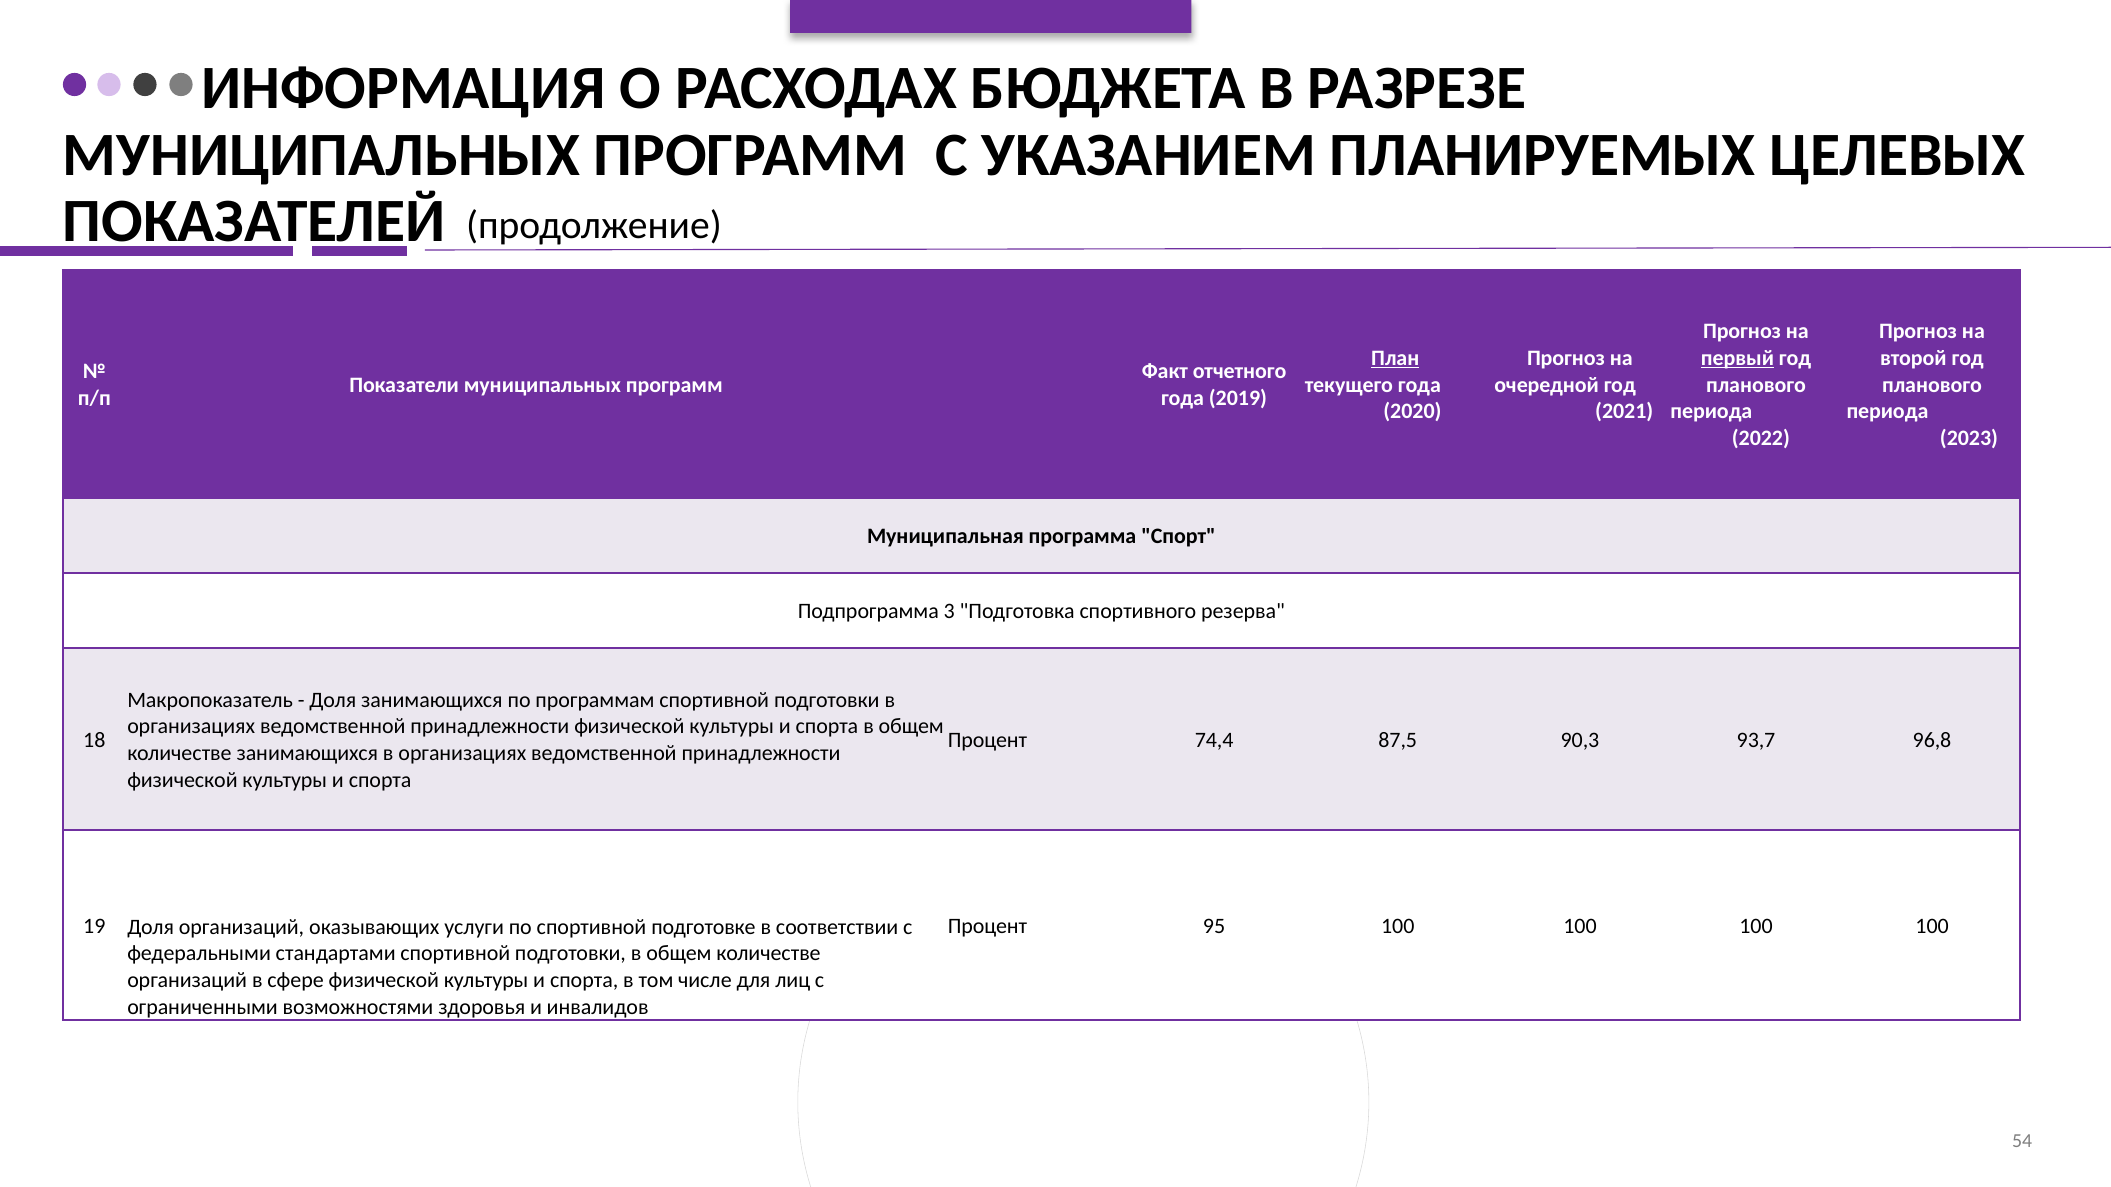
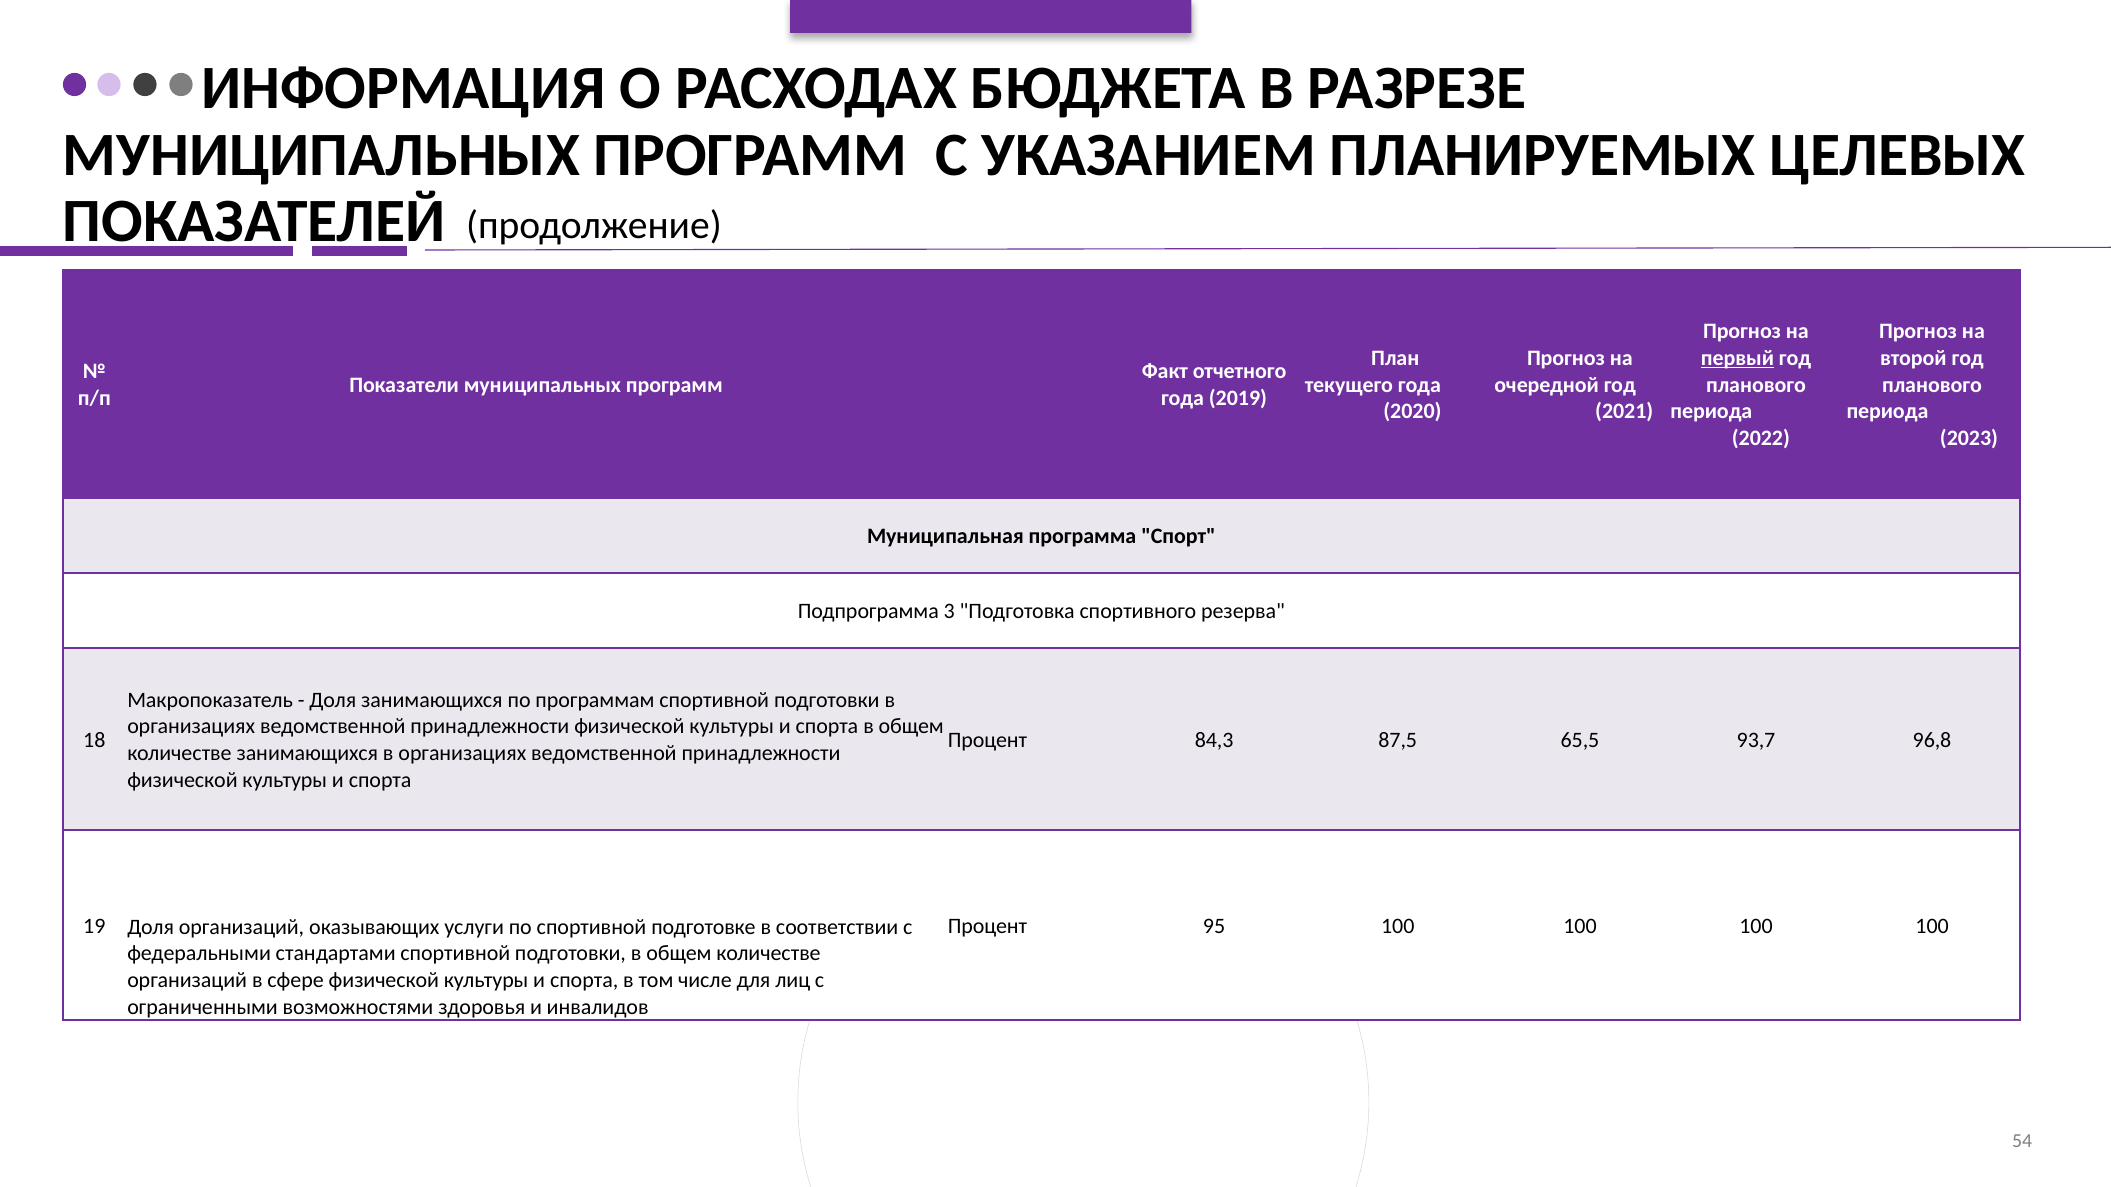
План underline: present -> none
74,4: 74,4 -> 84,3
90,3: 90,3 -> 65,5
